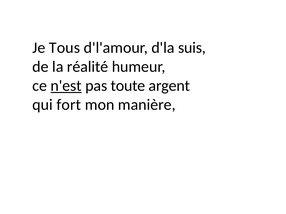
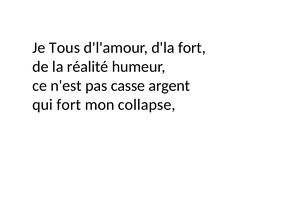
d'la suis: suis -> fort
n'est underline: present -> none
toute: toute -> casse
manière: manière -> collapse
